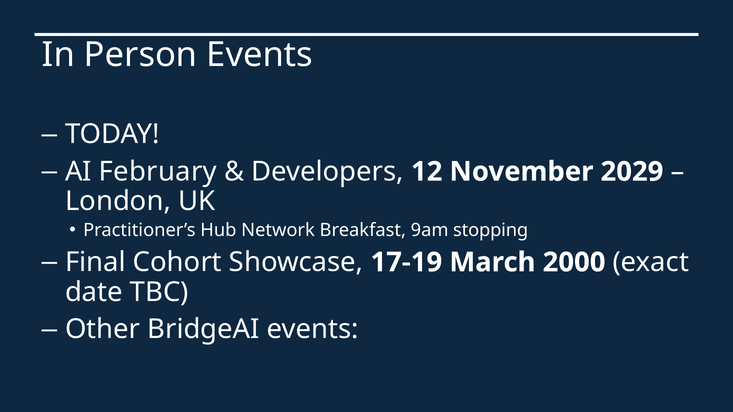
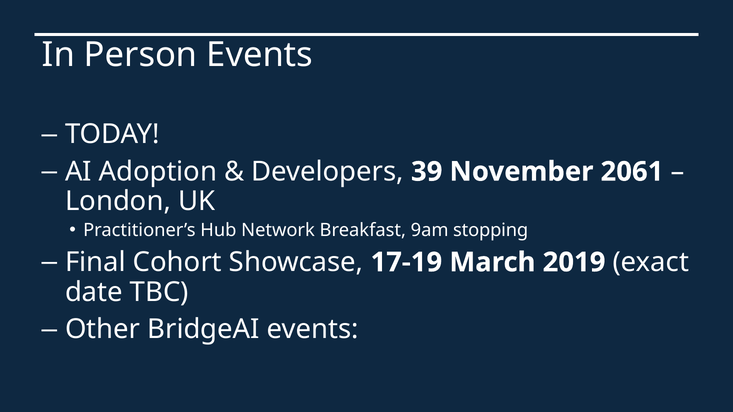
February: February -> Adoption
12: 12 -> 39
2029: 2029 -> 2061
2000: 2000 -> 2019
